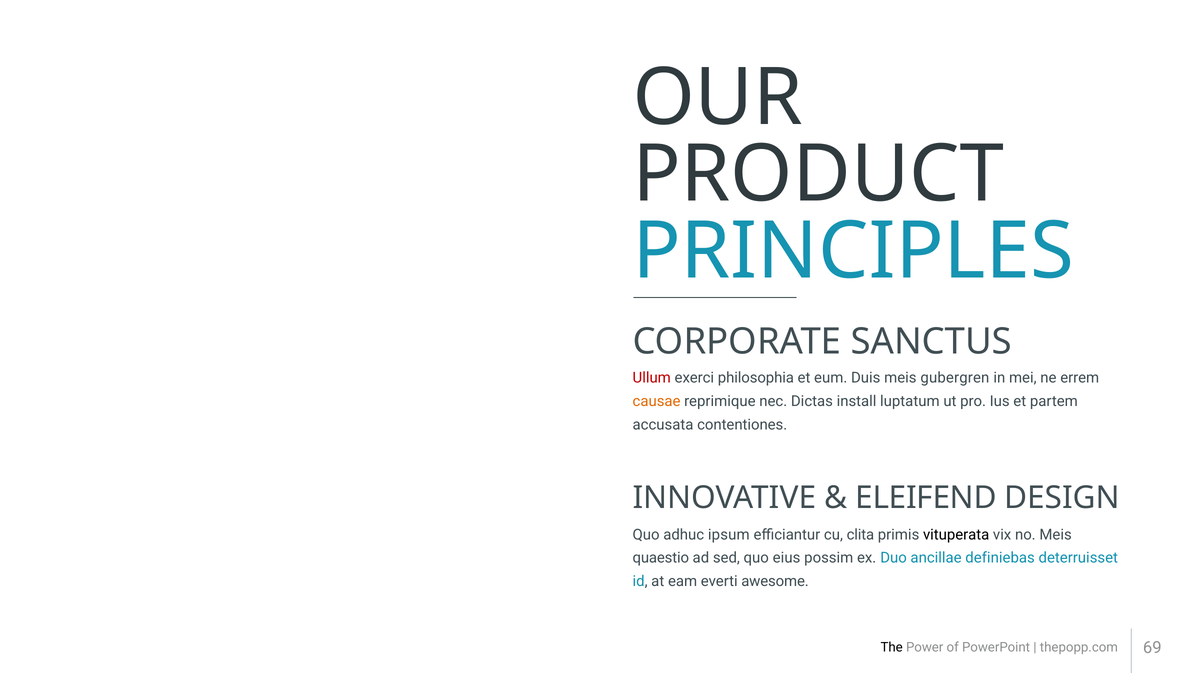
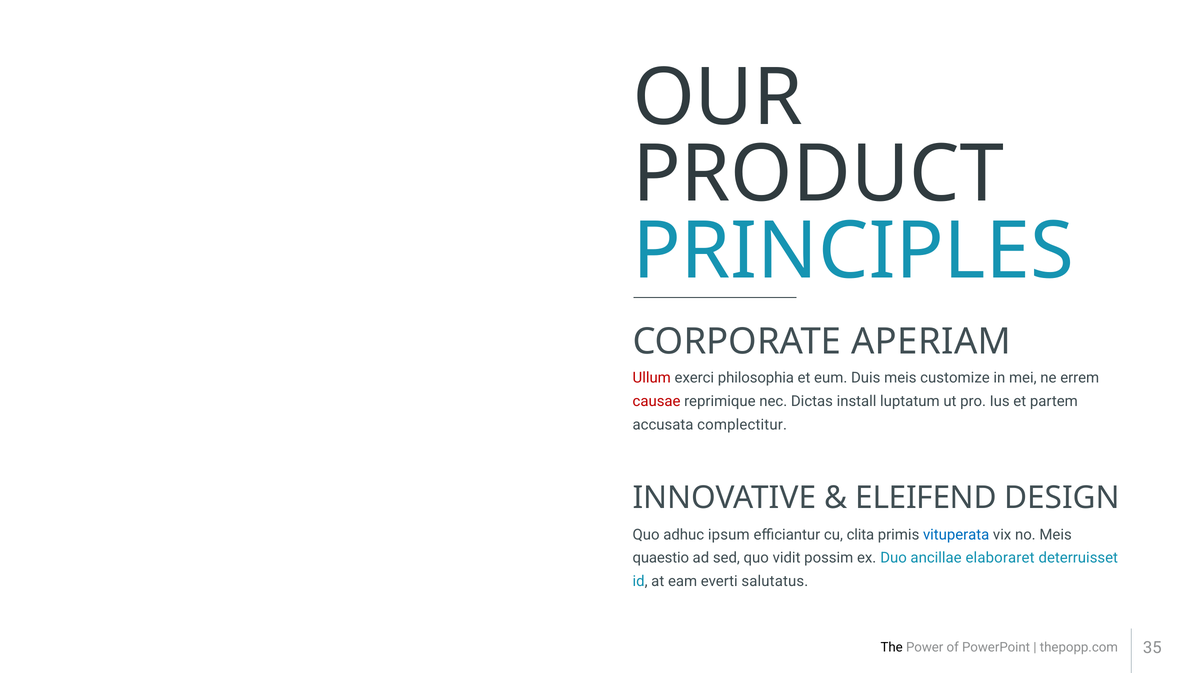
SANCTUS: SANCTUS -> APERIAM
gubergren: gubergren -> customize
causae colour: orange -> red
contentiones: contentiones -> complectitur
vituperata colour: black -> blue
eius: eius -> vidit
definiebas: definiebas -> elaboraret
awesome: awesome -> salutatus
69: 69 -> 35
